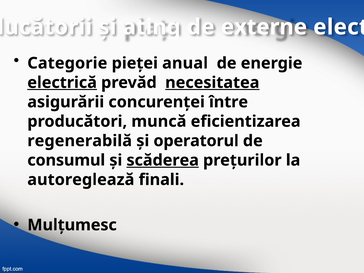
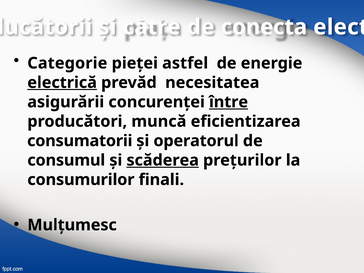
ating: ating -> către
externe: externe -> conecta
anual: anual -> astfel
necesitatea underline: present -> none
între underline: none -> present
regenerabilă: regenerabilă -> consumatorii
autoreglează: autoreglează -> consumurilor
